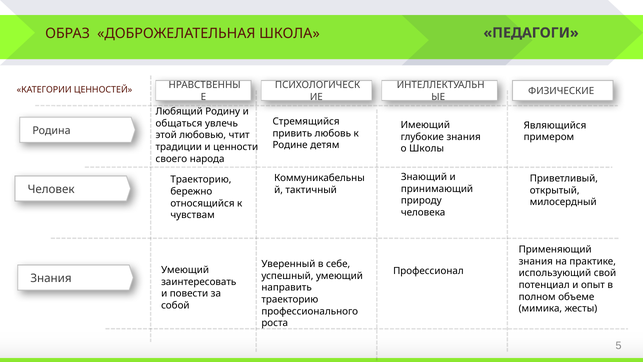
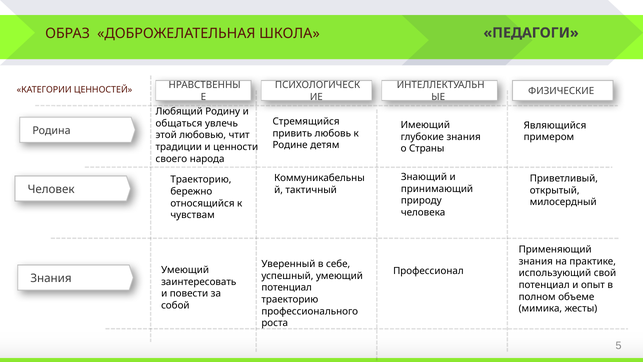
Школы: Школы -> Страны
направить at (287, 287): направить -> потенциал
